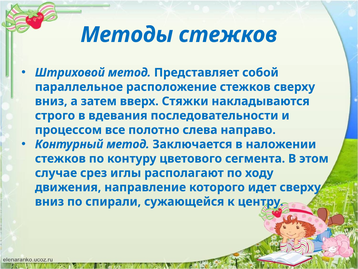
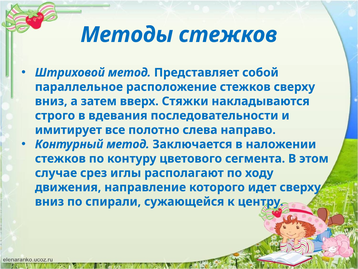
процессом: процессом -> имитирует
